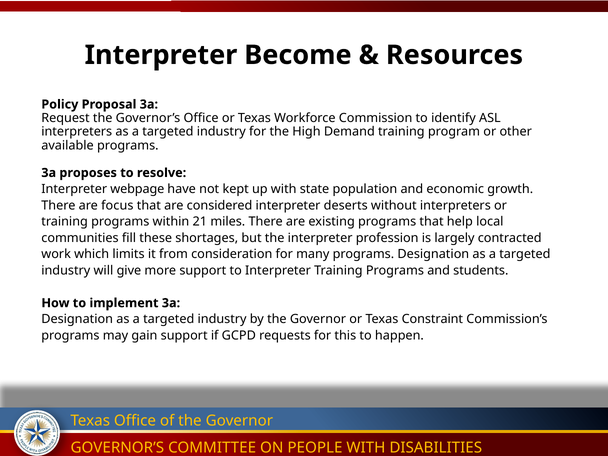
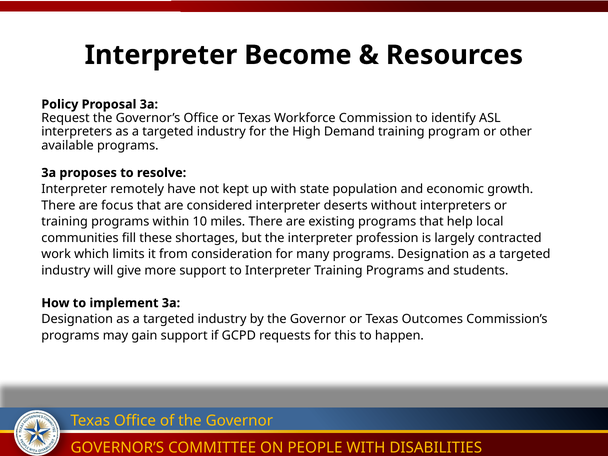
webpage: webpage -> remotely
21: 21 -> 10
Constraint: Constraint -> Outcomes
